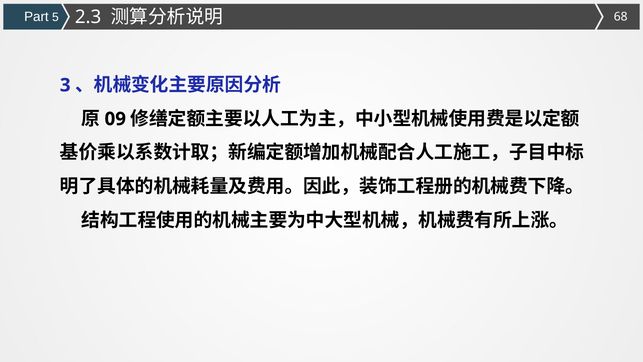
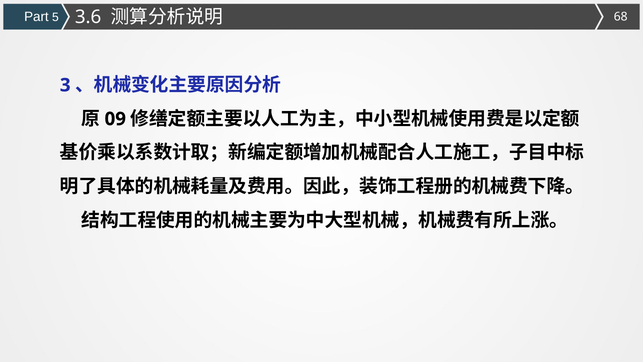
2.3: 2.3 -> 3.6
